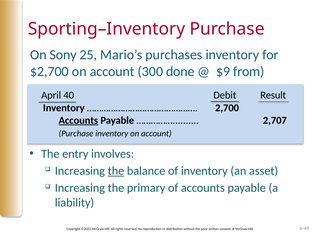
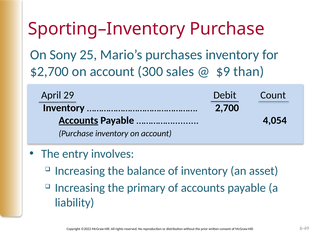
done: done -> sales
from: from -> than
40: 40 -> 29
Result: Result -> Count
2,707: 2,707 -> 4,054
the at (116, 171) underline: present -> none
